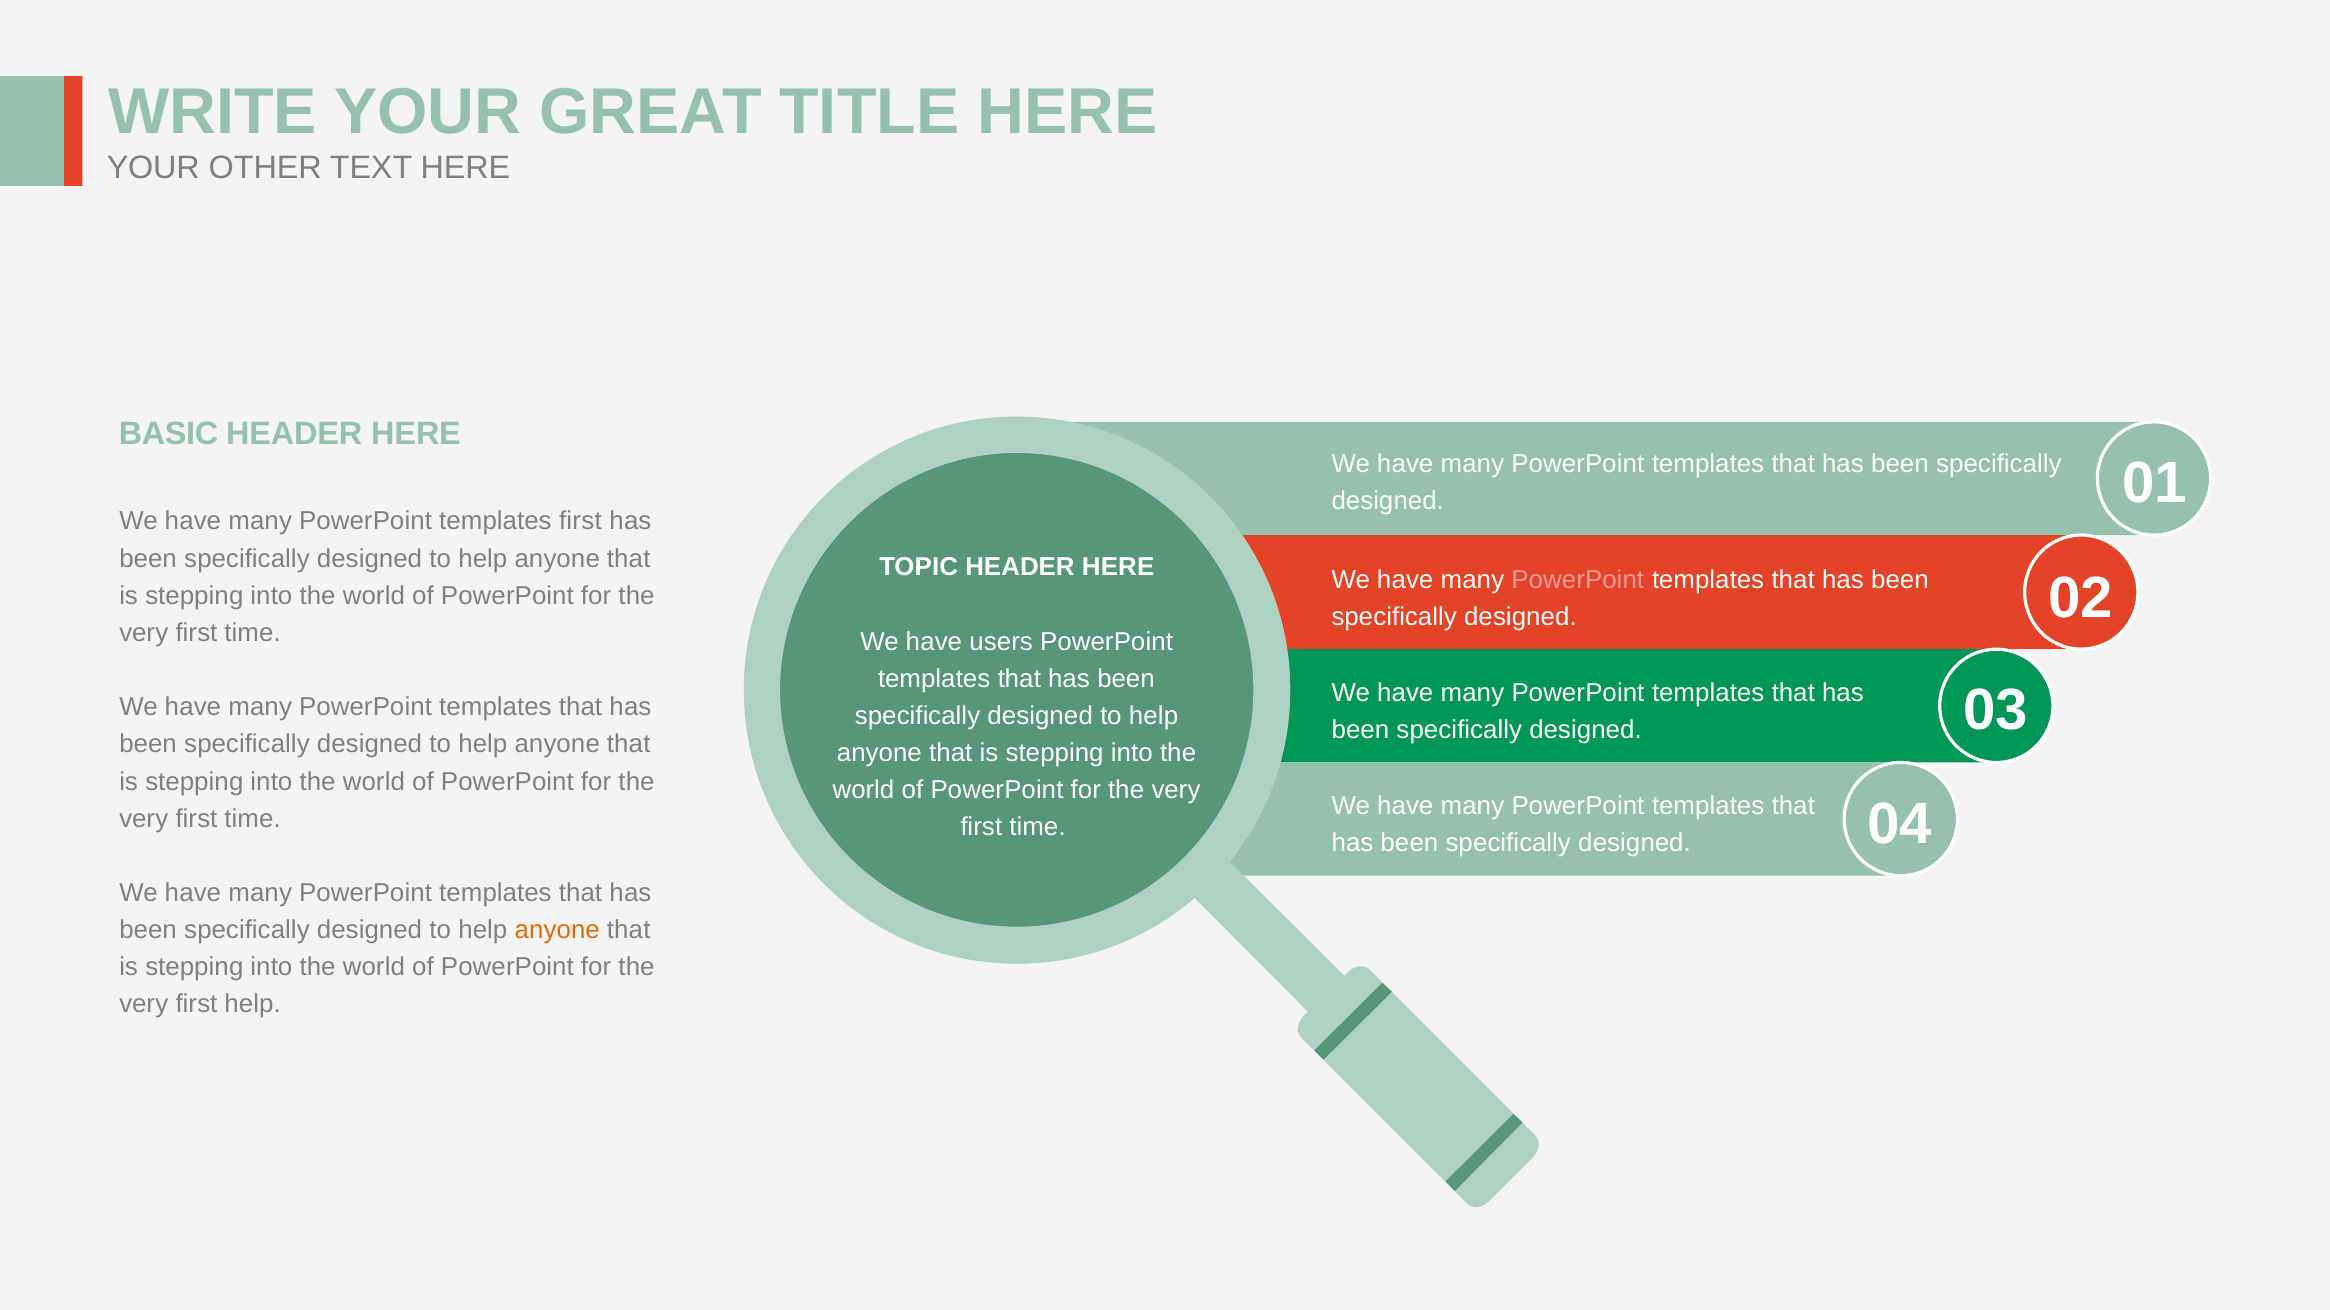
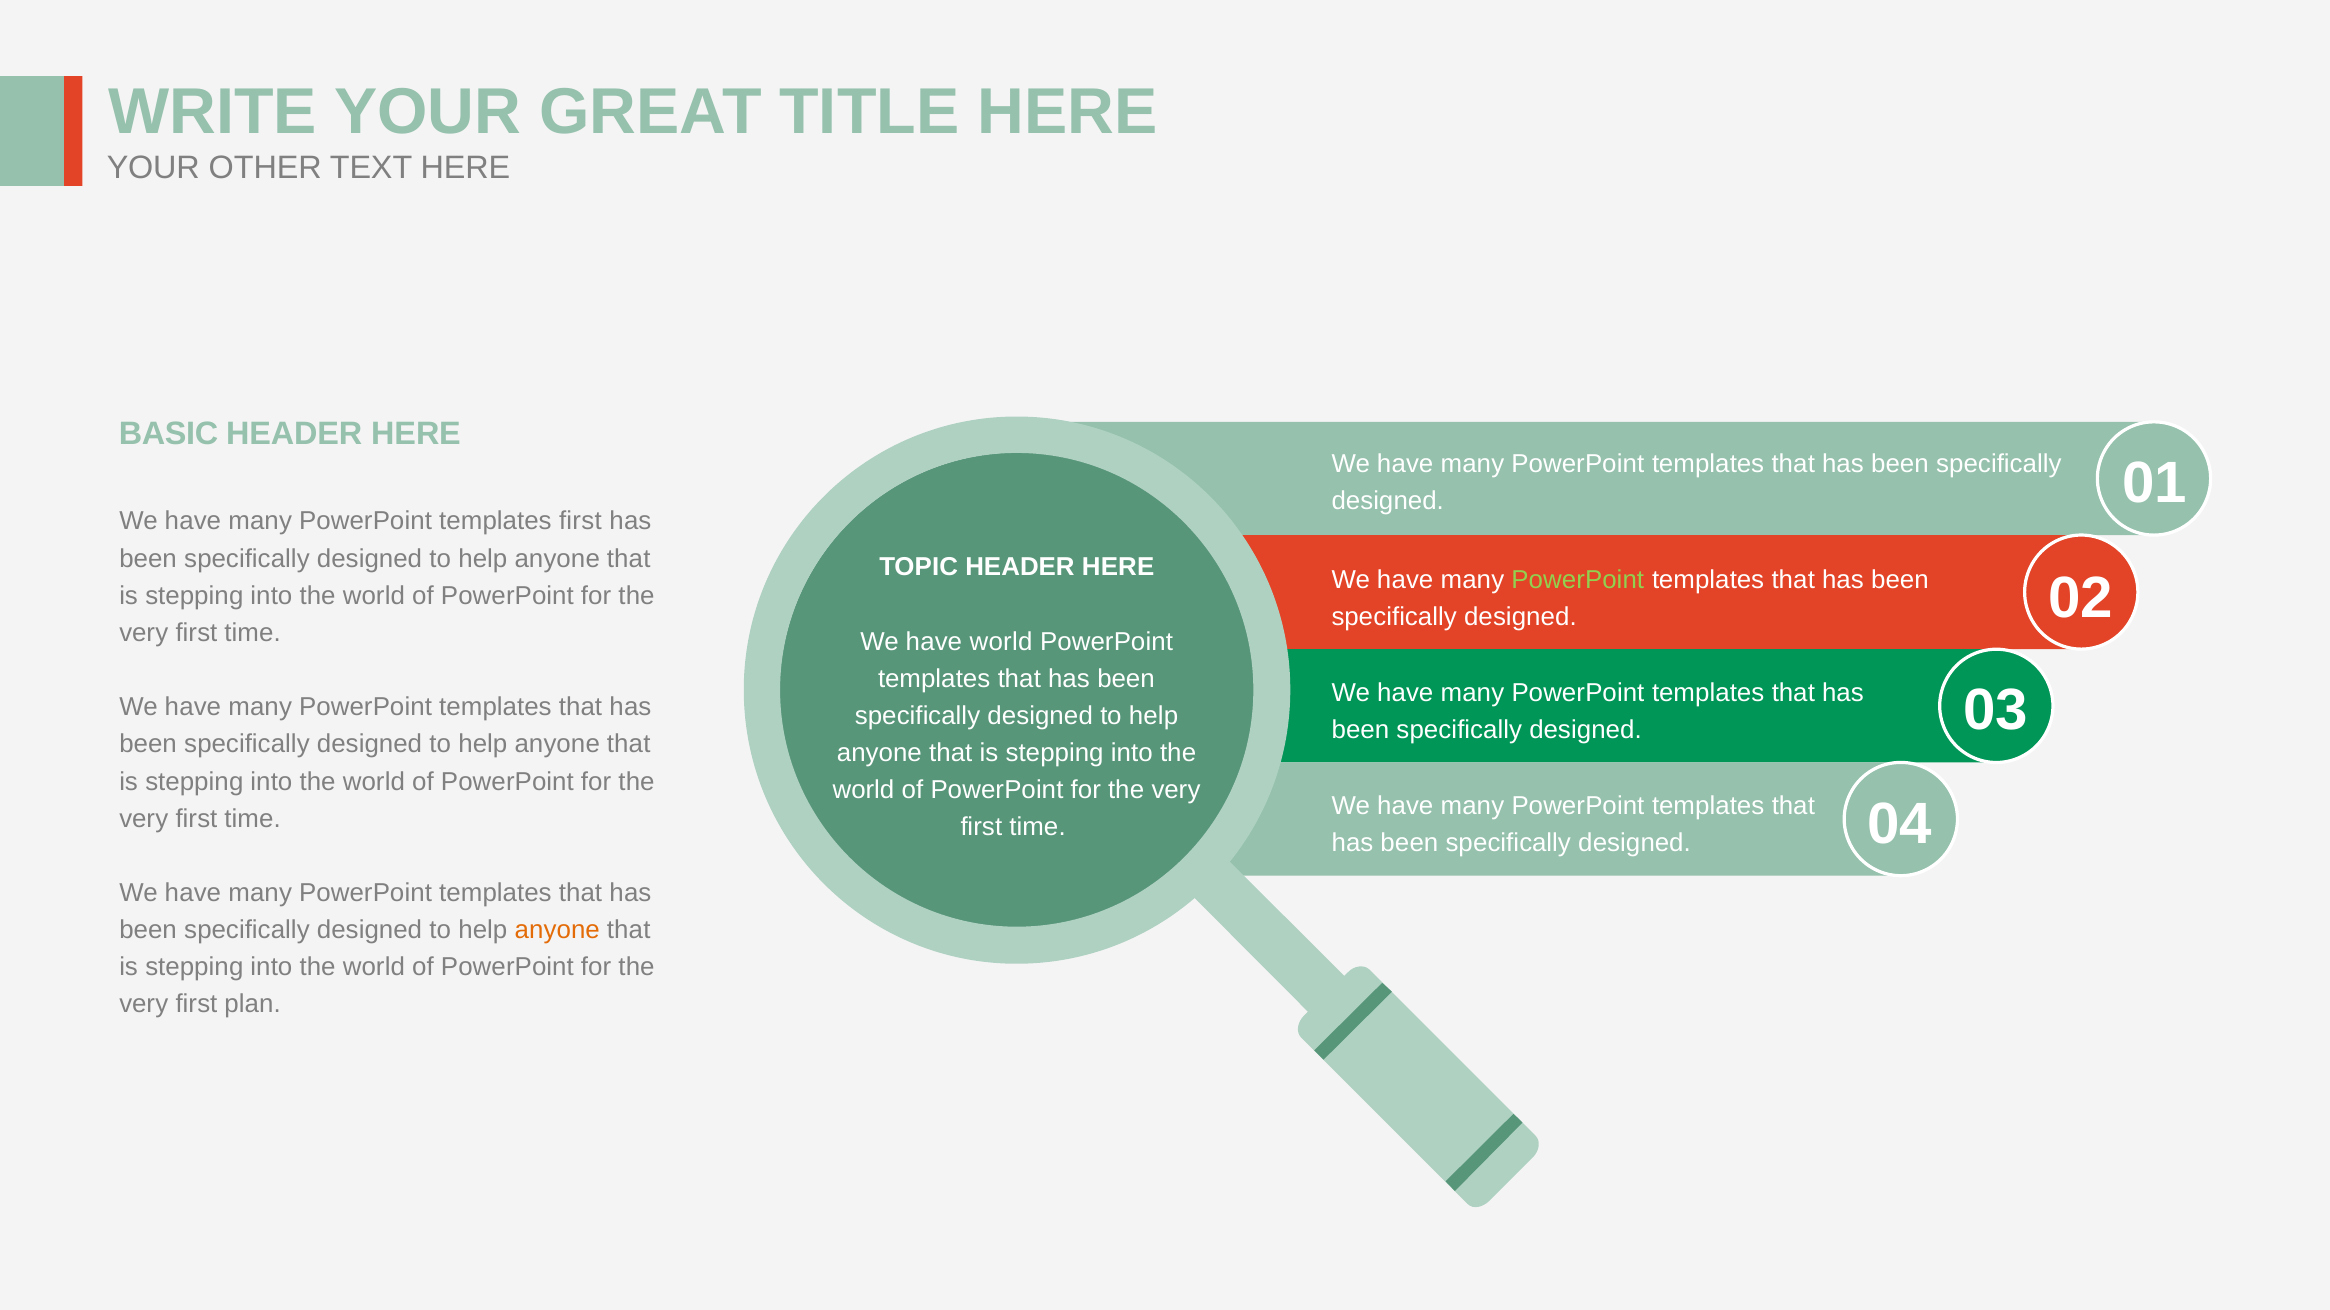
PowerPoint at (1578, 580) colour: pink -> light green
have users: users -> world
first help: help -> plan
